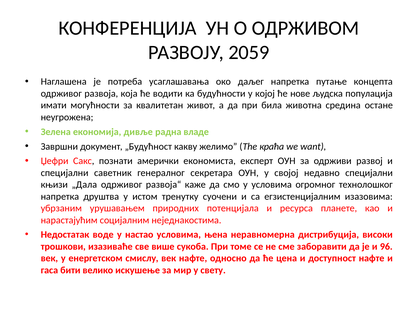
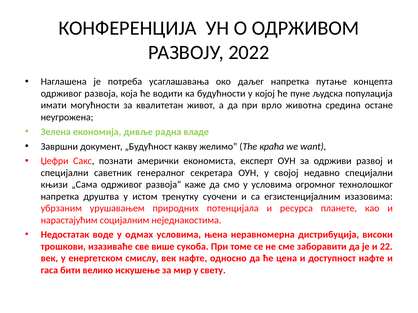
2059: 2059 -> 2022
нове: нове -> пуне
била: била -> врло
„Дала: „Дала -> „Сама
настао: настао -> одмах
96: 96 -> 22
